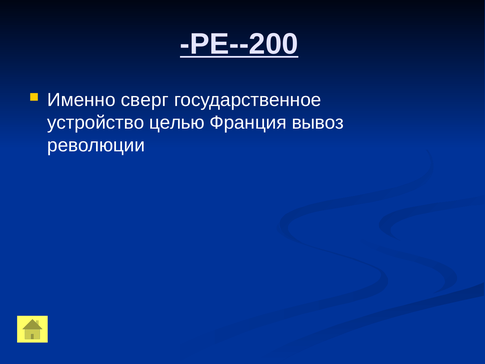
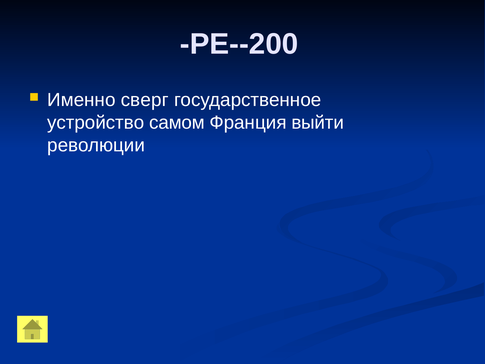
РЕ--200 underline: present -> none
целью: целью -> самом
вывоз: вывоз -> выйти
